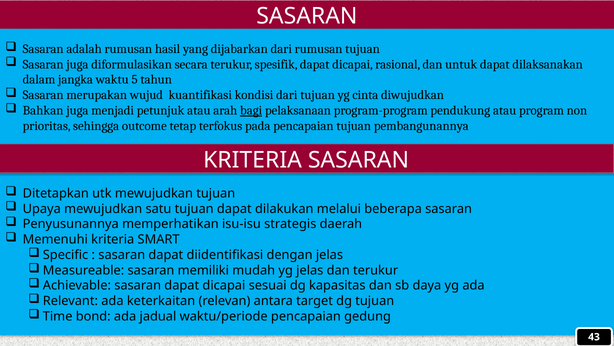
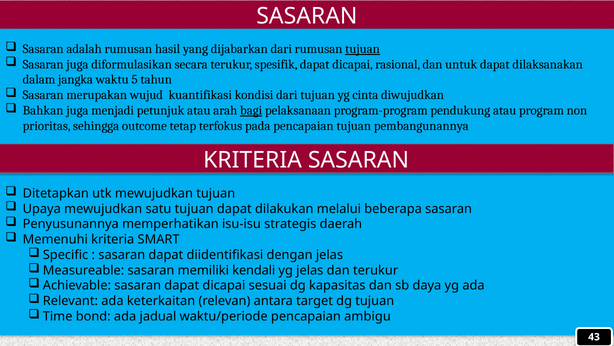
tujuan at (363, 49) underline: none -> present
mudah: mudah -> kendali
gedung: gedung -> ambigu
